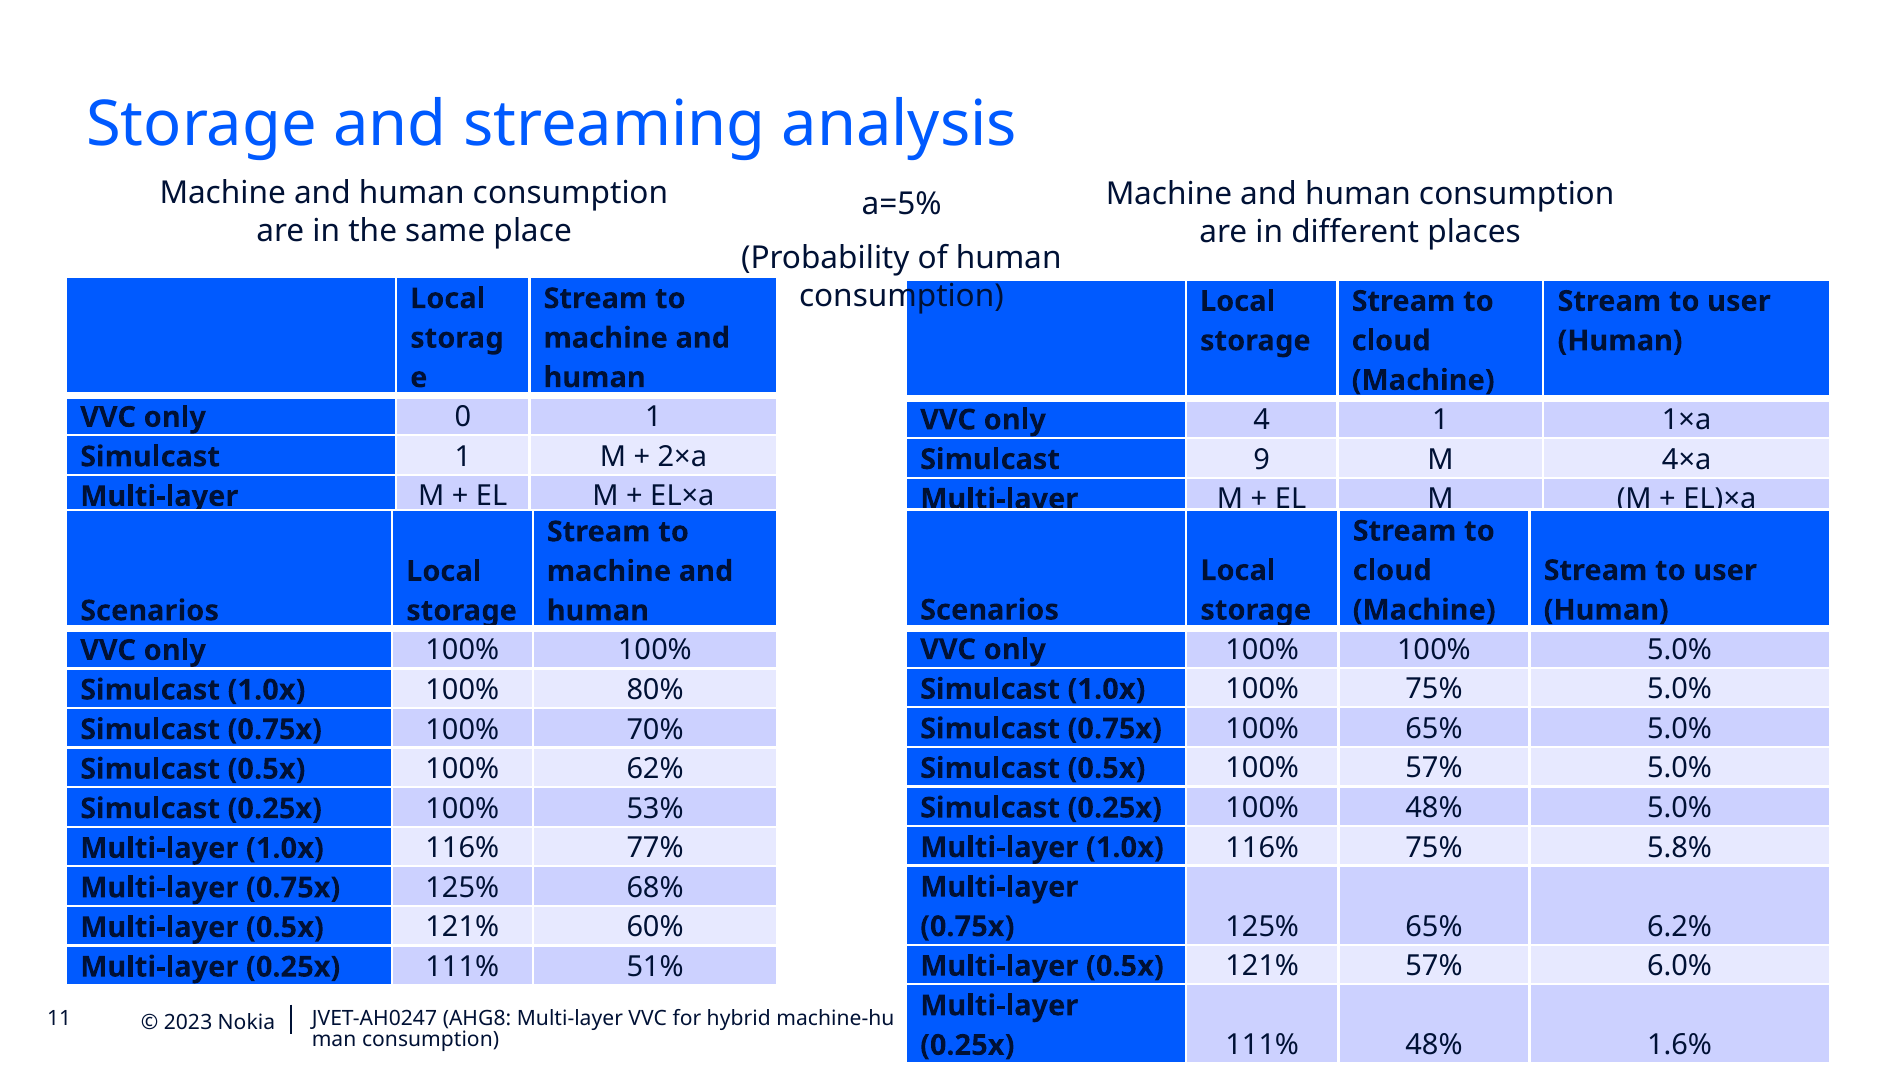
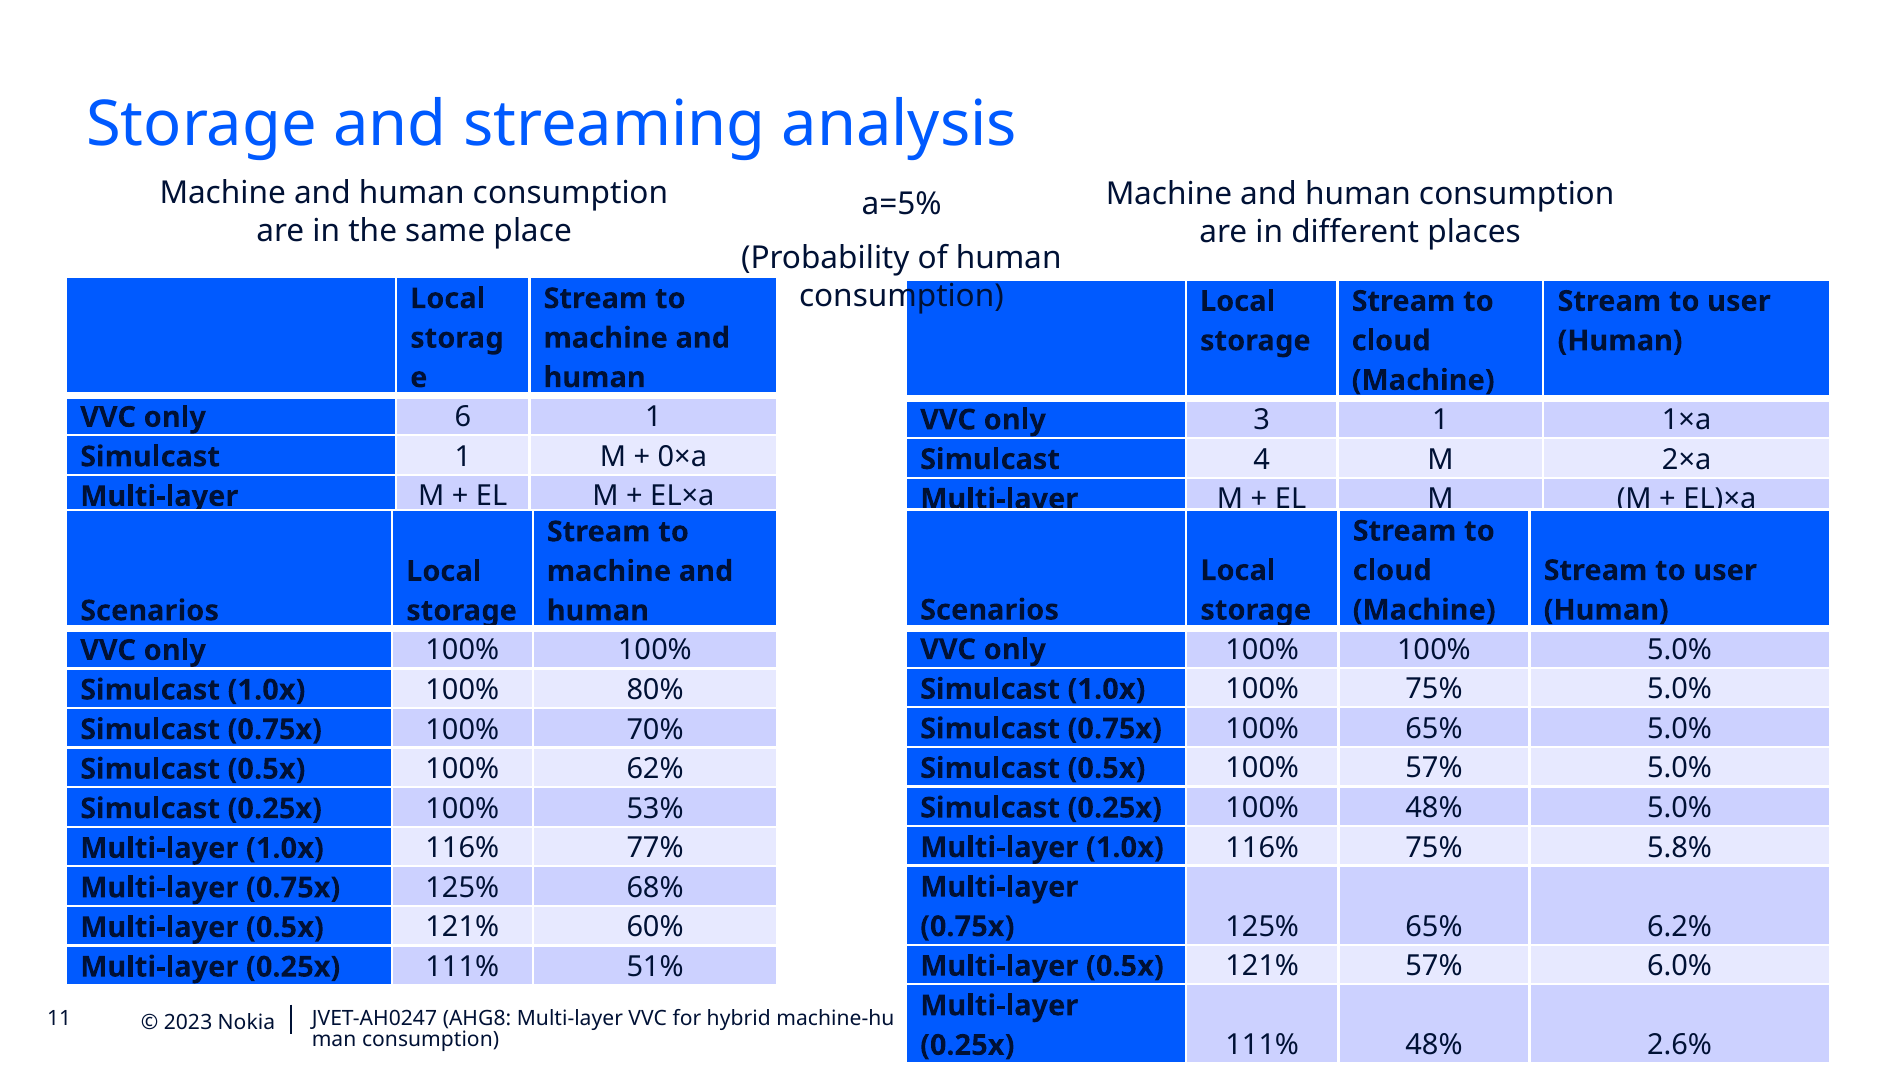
0: 0 -> 6
4: 4 -> 3
2×a: 2×a -> 0×a
9: 9 -> 4
4×a: 4×a -> 2×a
1.6%: 1.6% -> 2.6%
